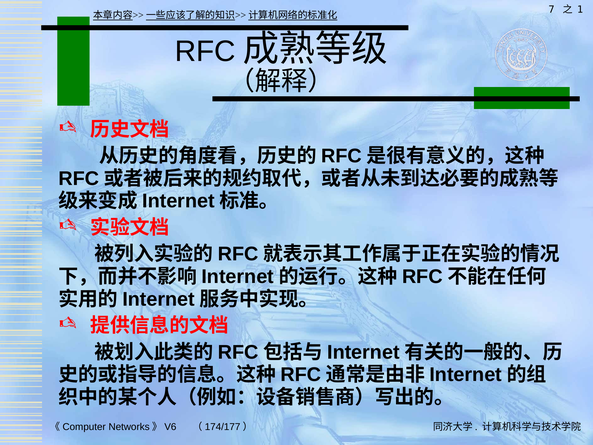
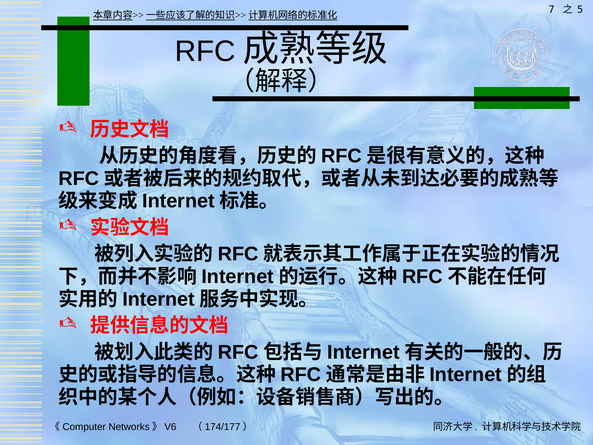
1: 1 -> 5
